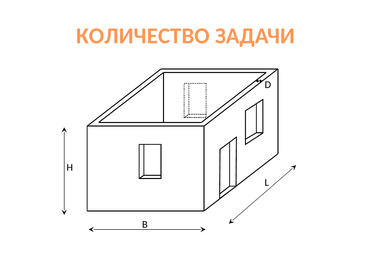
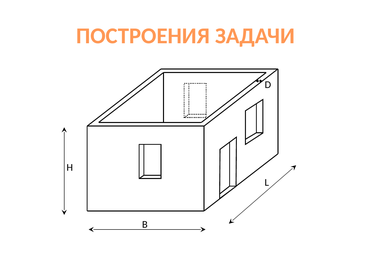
КОЛИЧЕСТВО: КОЛИЧЕСТВО -> ПОСТРОЕНИЯ
